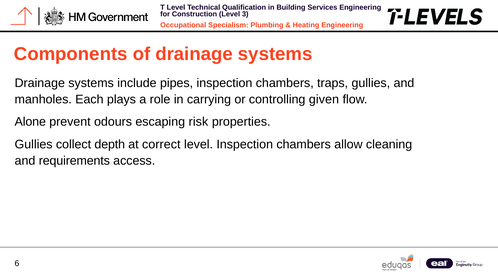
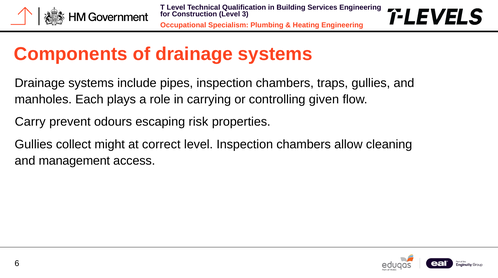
Alone: Alone -> Carry
depth: depth -> might
requirements: requirements -> management
